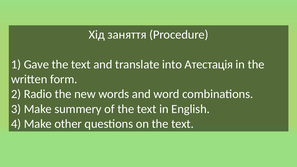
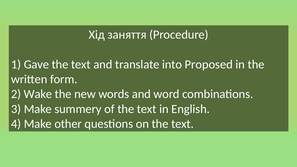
Атестація: Атестація -> Proposed
Radio: Radio -> Wake
